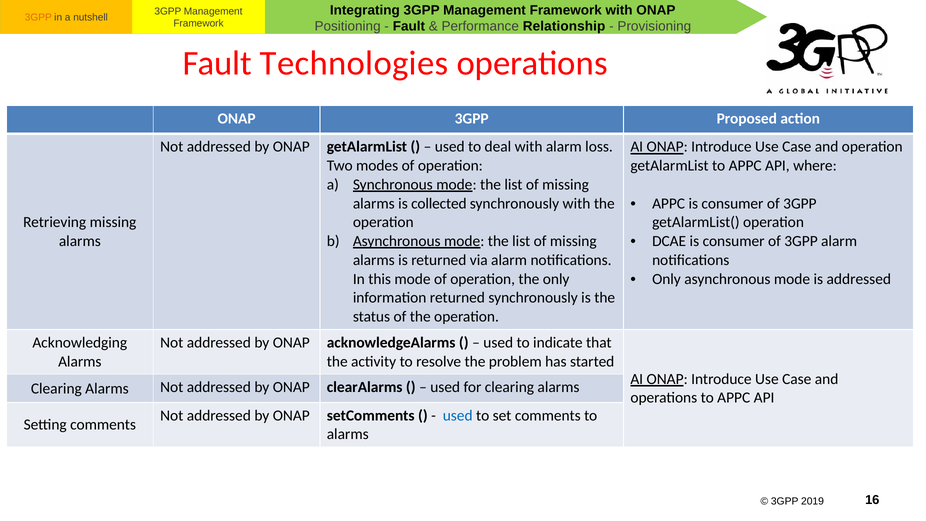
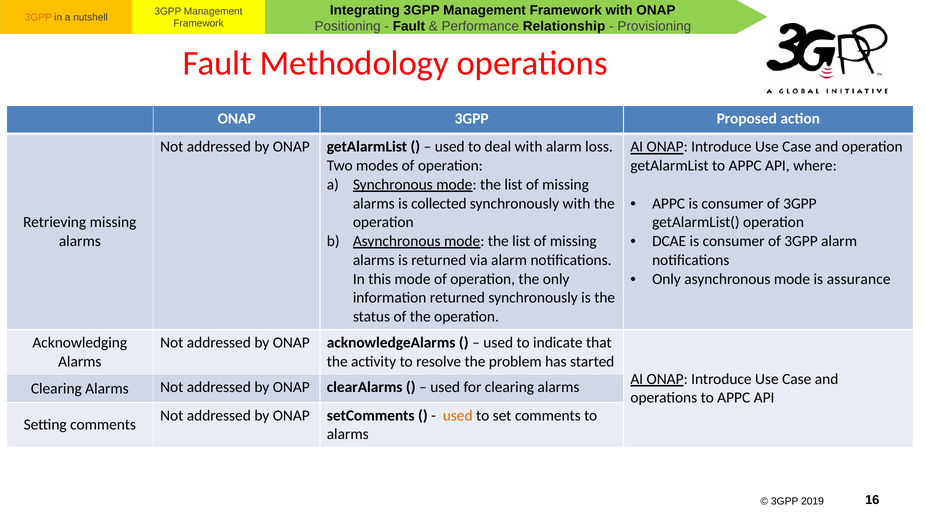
Technologies: Technologies -> Methodology
is addressed: addressed -> assurance
used at (458, 415) colour: blue -> orange
